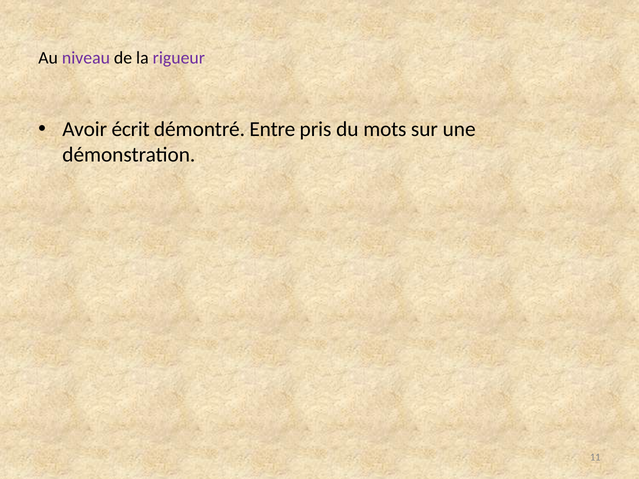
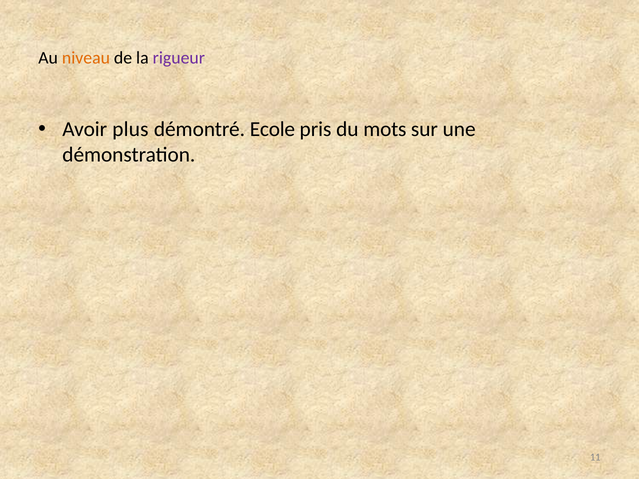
niveau colour: purple -> orange
écrit: écrit -> plus
Entre: Entre -> Ecole
